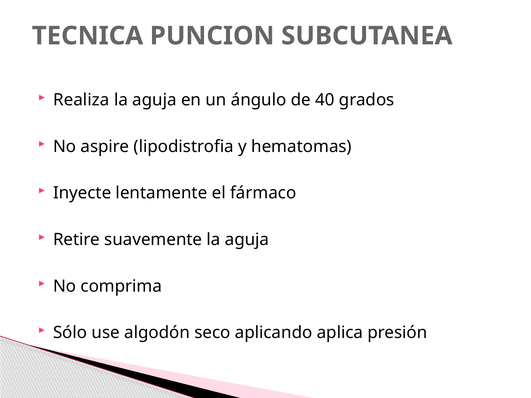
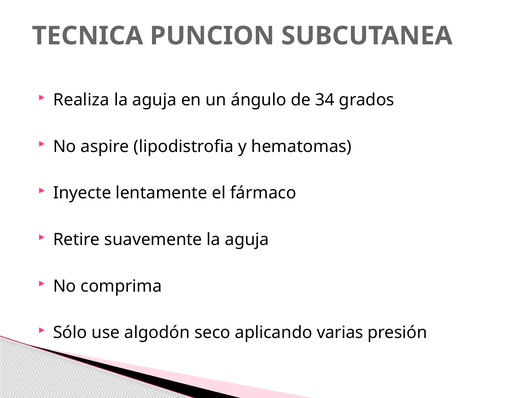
40: 40 -> 34
aplica: aplica -> varias
